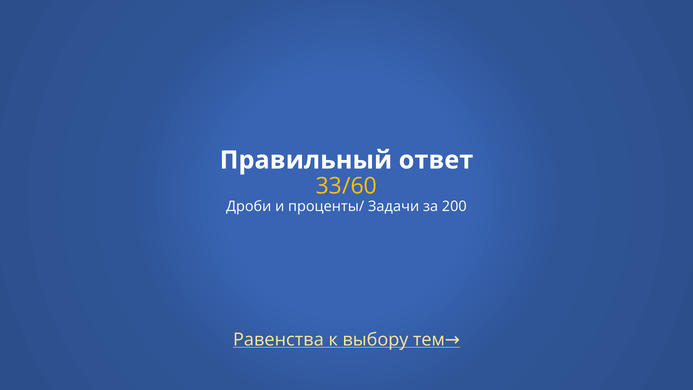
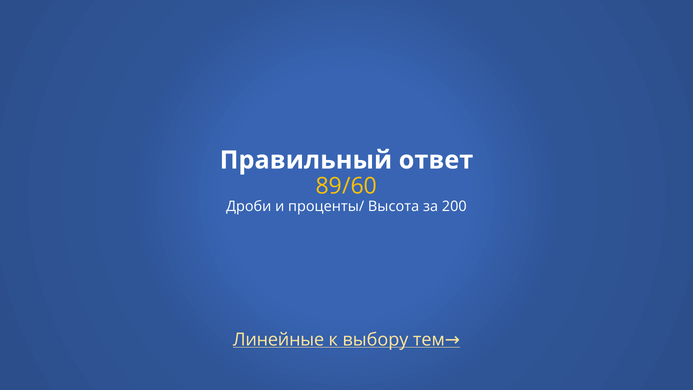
33/60: 33/60 -> 89/60
Задачи: Задачи -> Высота
Равенства: Равенства -> Линейные
